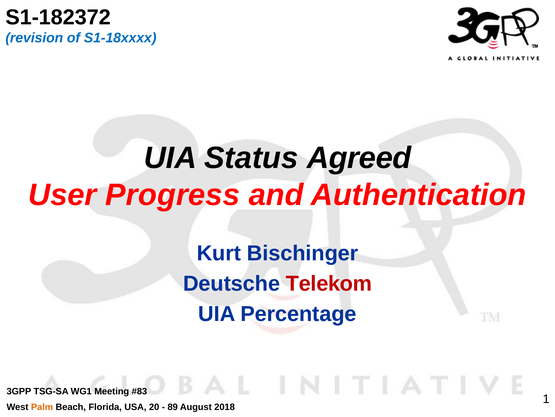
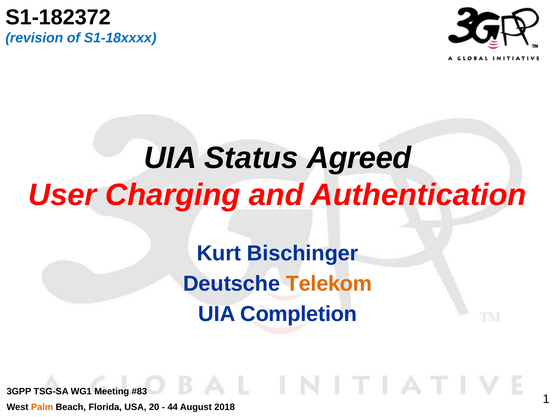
Progress: Progress -> Charging
Telekom colour: red -> orange
Percentage: Percentage -> Completion
89: 89 -> 44
